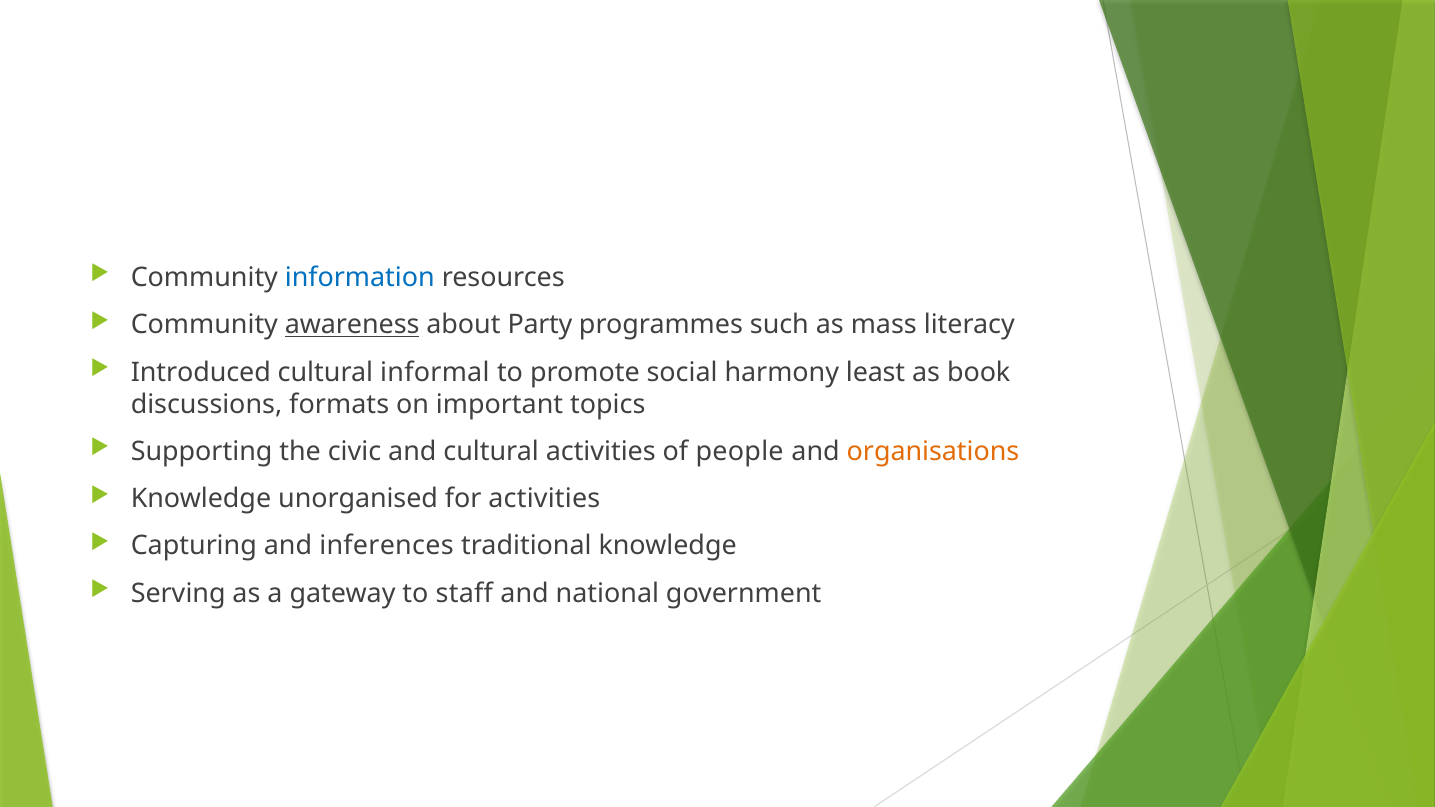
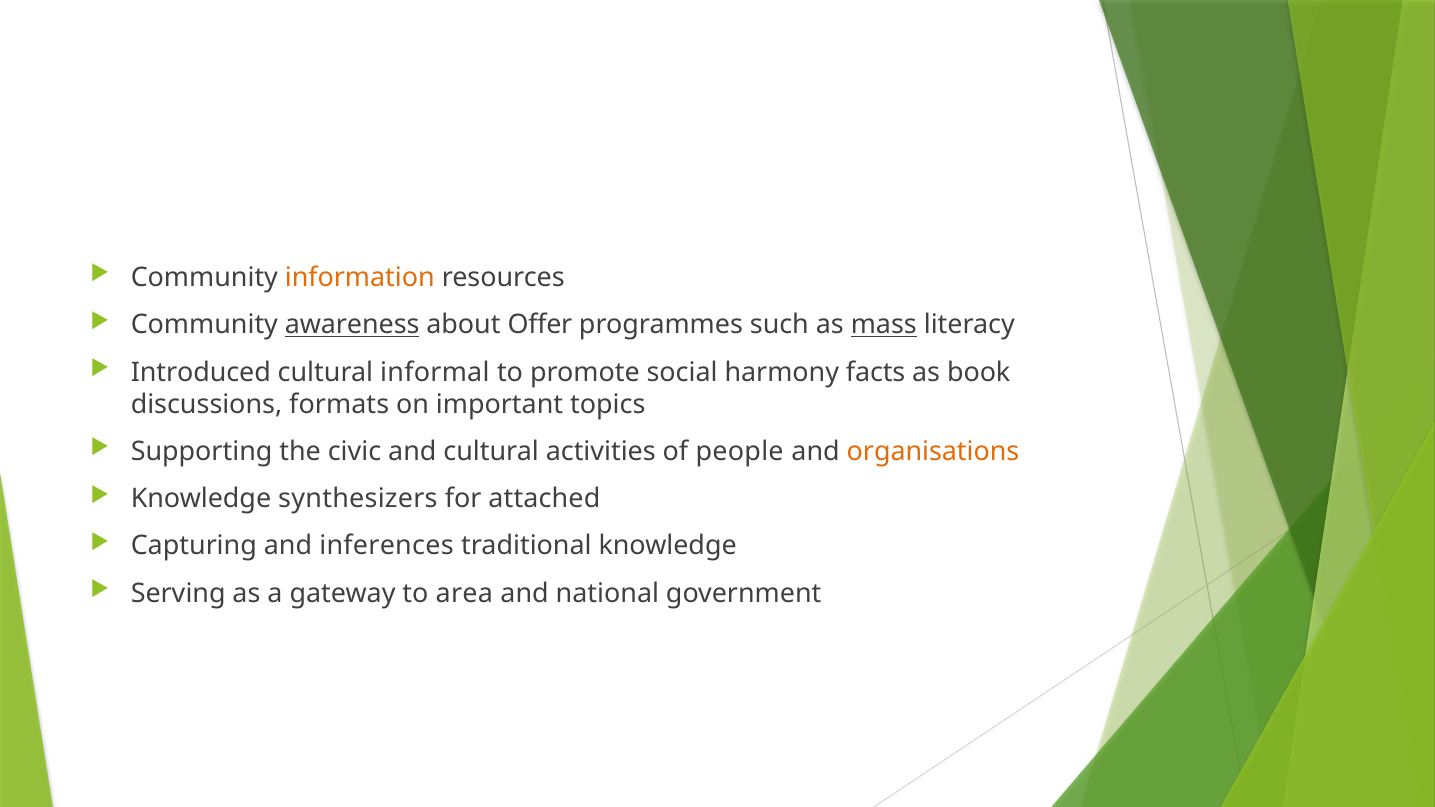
information colour: blue -> orange
Party: Party -> Offer
mass underline: none -> present
least: least -> facts
unorganised: unorganised -> synthesizers
for activities: activities -> attached
staff: staff -> area
